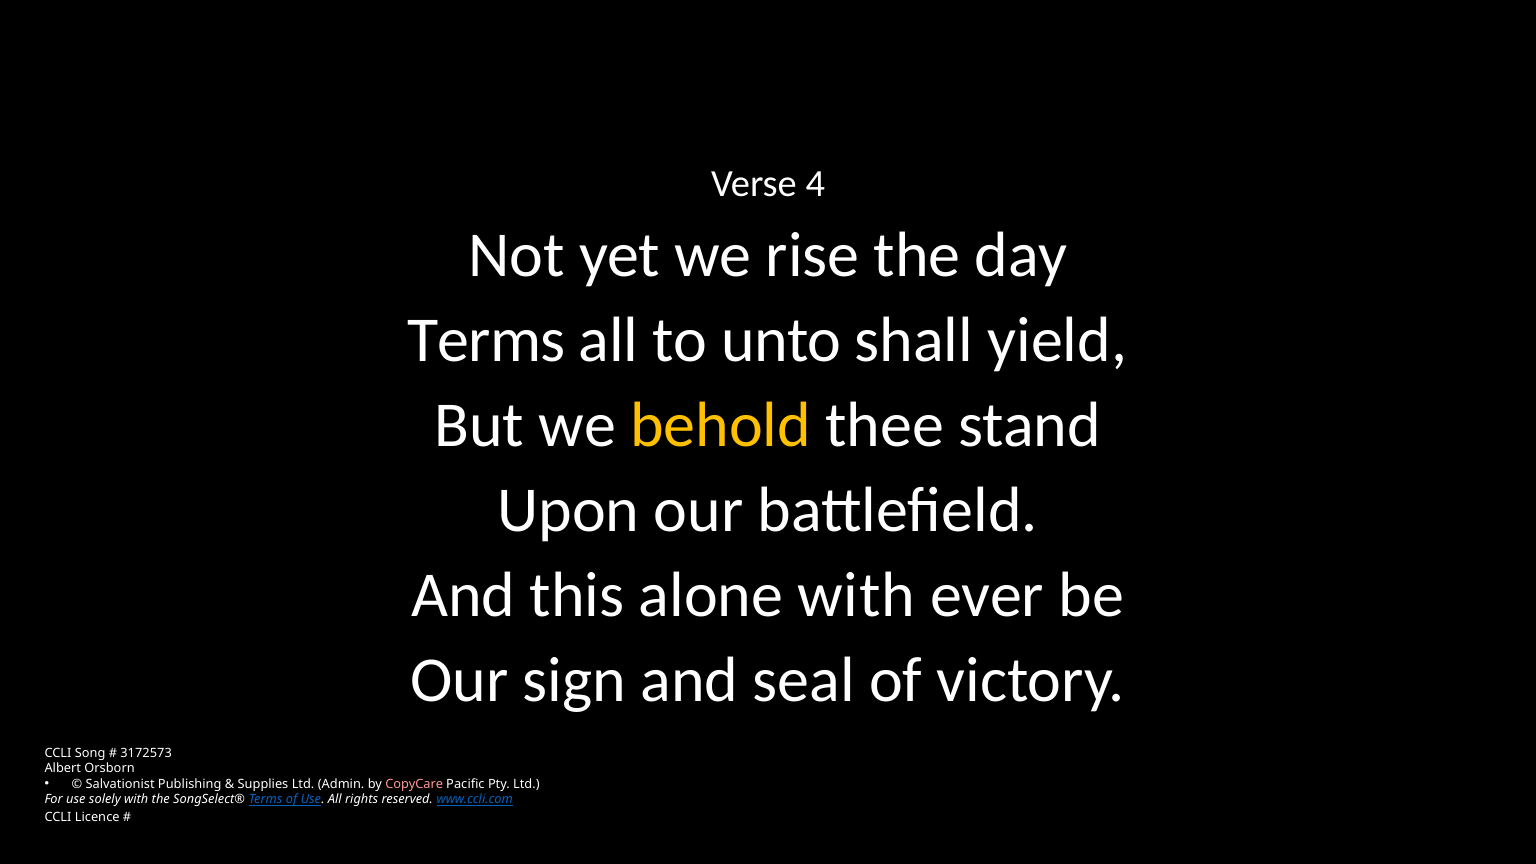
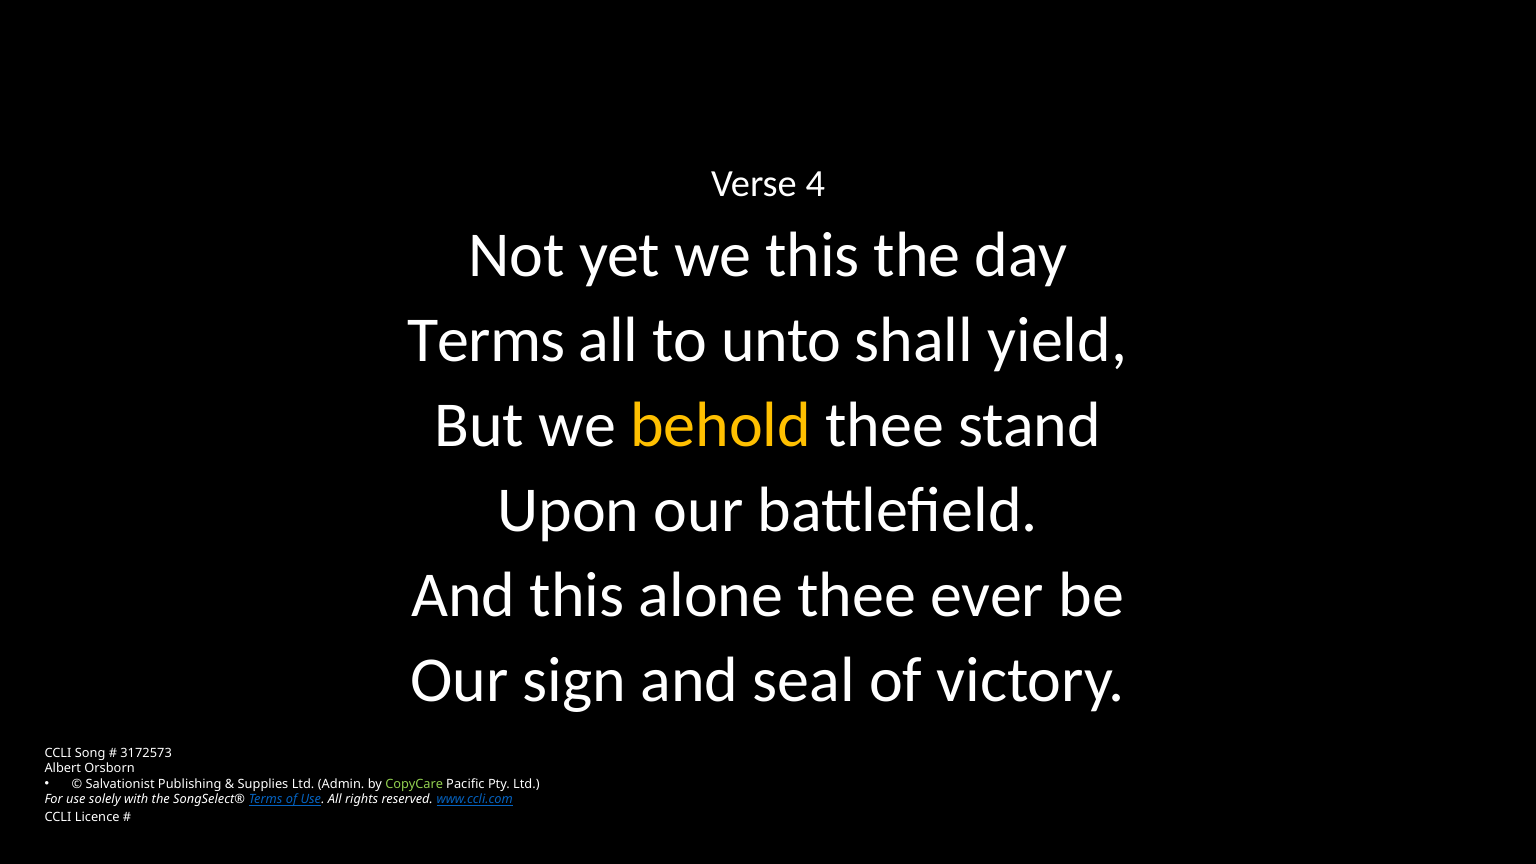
we rise: rise -> this
alone with: with -> thee
CopyCare colour: pink -> light green
